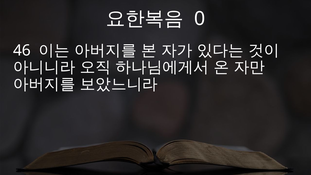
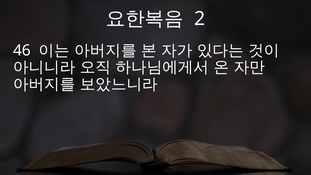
0: 0 -> 2
